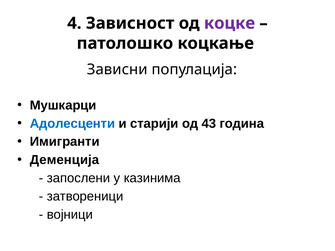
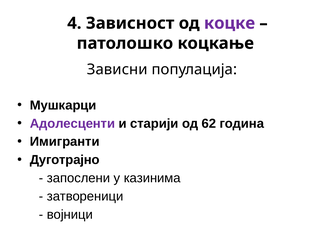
Адолесценти colour: blue -> purple
43: 43 -> 62
Деменција: Деменција -> Дуготрајно
